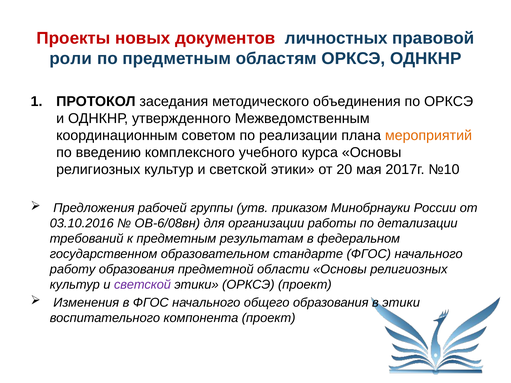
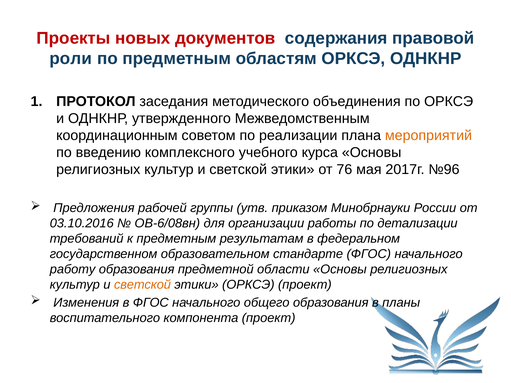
личностных: личностных -> содержания
20: 20 -> 76
№10: №10 -> №96
светской at (142, 285) colour: purple -> orange
в этики: этики -> планы
